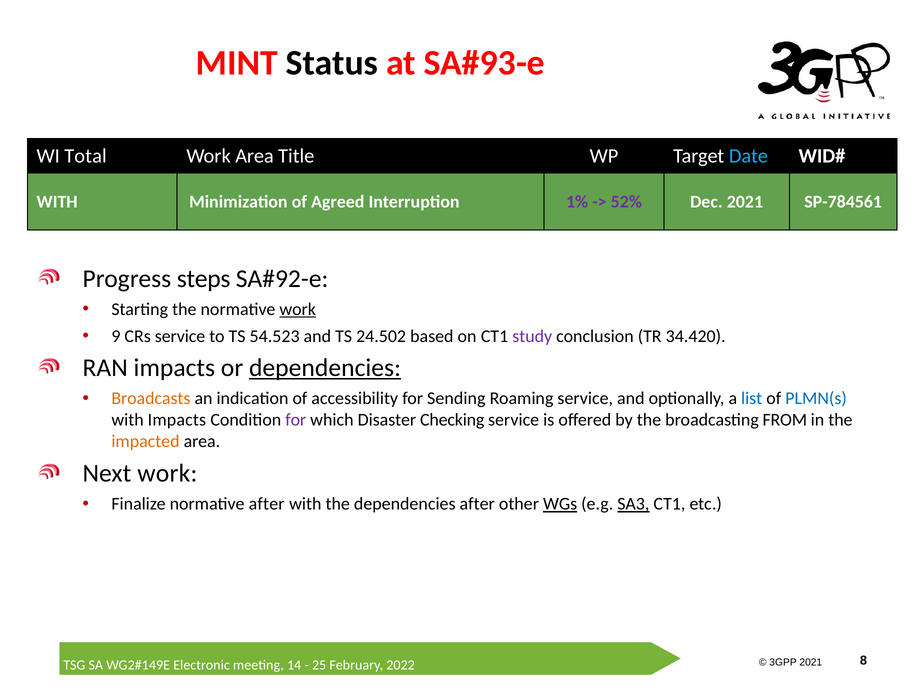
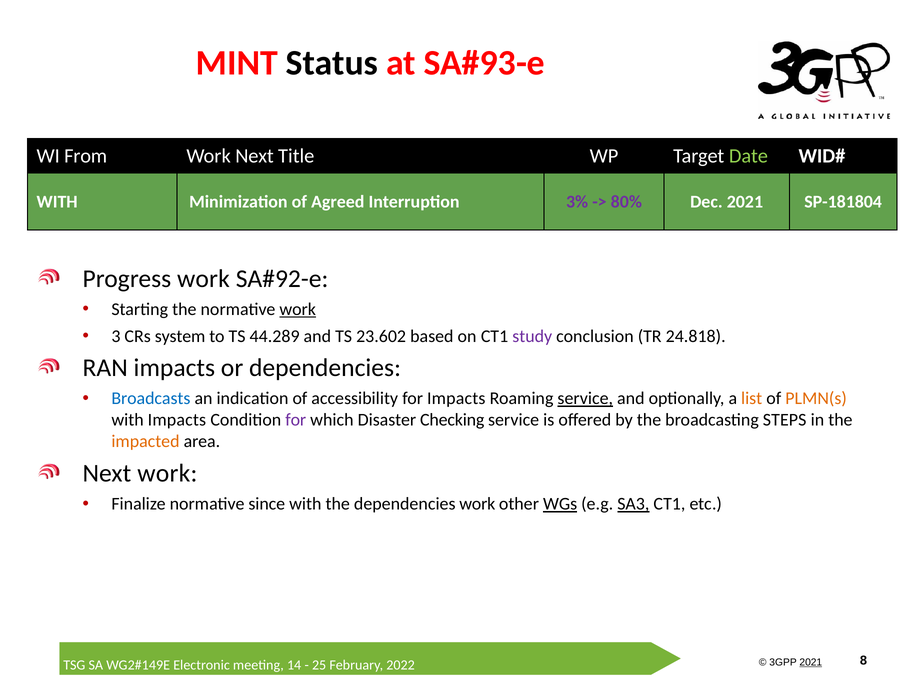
Total: Total -> From
Work Area: Area -> Next
Date colour: light blue -> light green
1%: 1% -> 3%
52%: 52% -> 80%
SP-784561: SP-784561 -> SP-181804
Progress steps: steps -> work
9: 9 -> 3
CRs service: service -> system
54.523: 54.523 -> 44.289
24.502: 24.502 -> 23.602
34.420: 34.420 -> 24.818
dependencies at (325, 368) underline: present -> none
Broadcasts colour: orange -> blue
for Sending: Sending -> Impacts
service at (585, 398) underline: none -> present
list colour: blue -> orange
PLMN(s colour: blue -> orange
FROM: FROM -> STEPS
normative after: after -> since
dependencies after: after -> work
2021 at (811, 662) underline: none -> present
